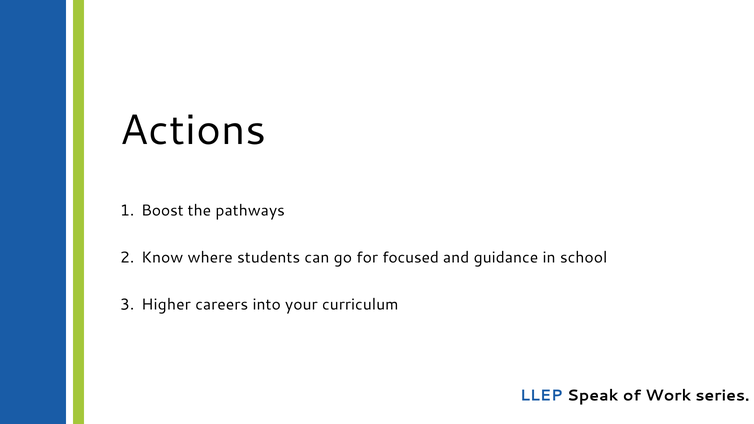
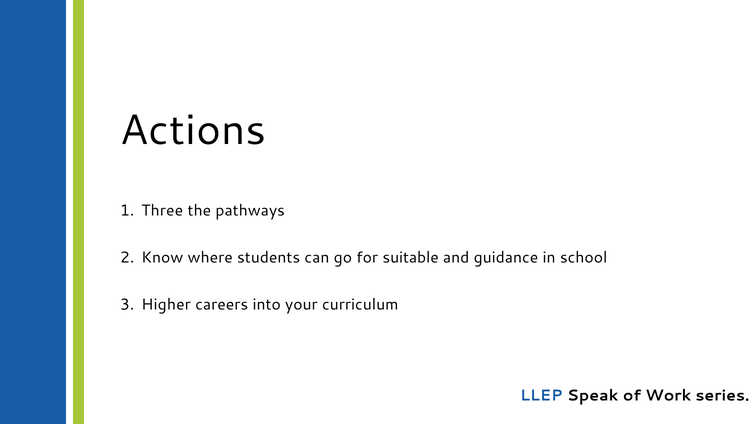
Boost: Boost -> Three
focused: focused -> suitable
